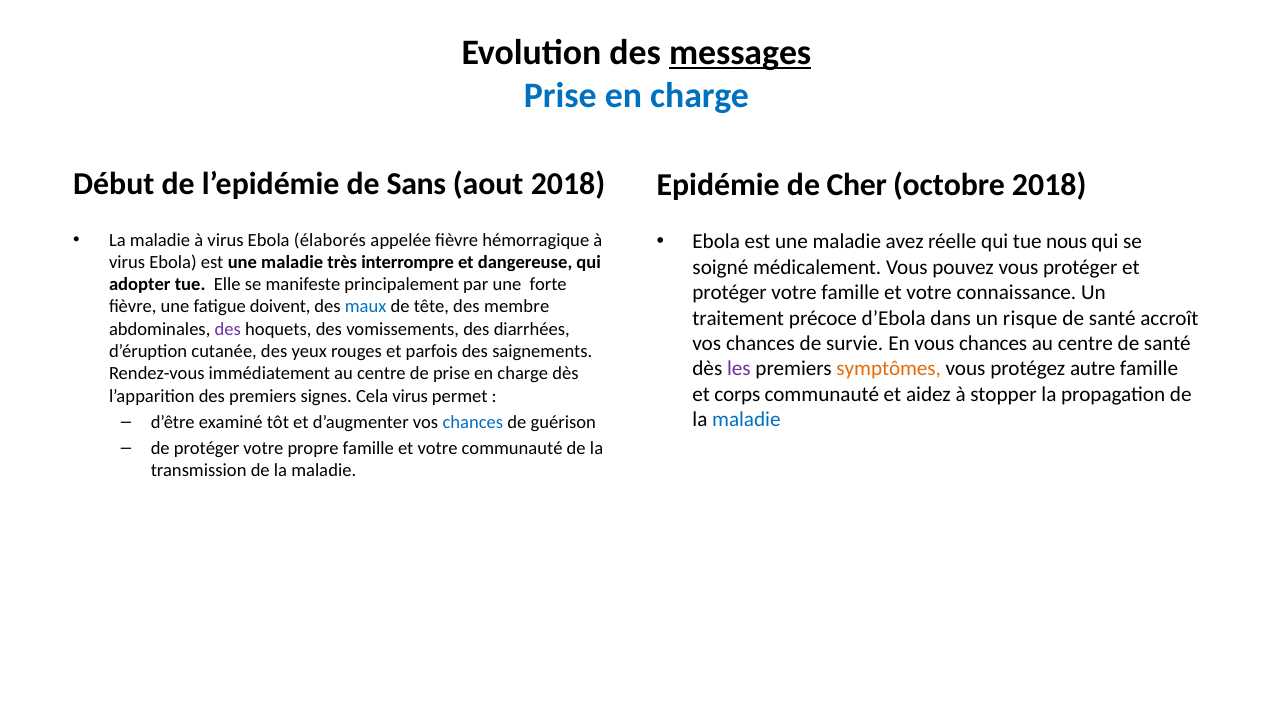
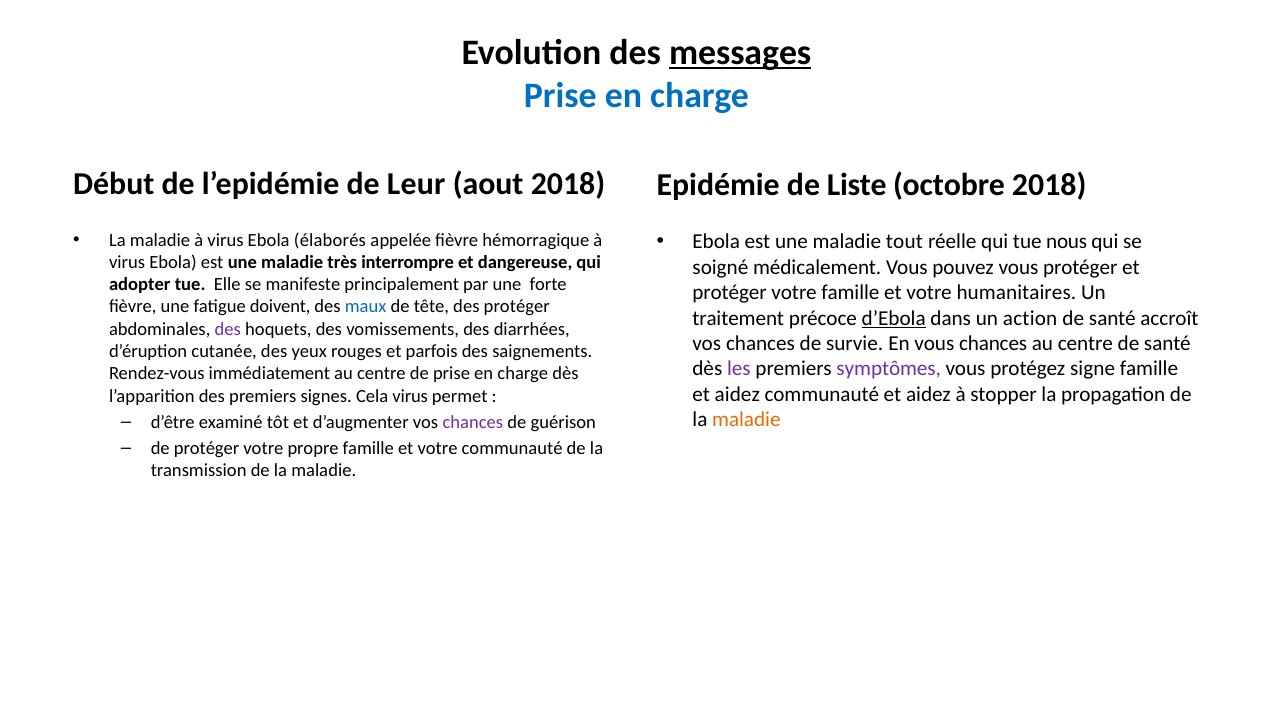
Sans: Sans -> Leur
Cher: Cher -> Liste
avez: avez -> tout
connaissance: connaissance -> humanitaires
des membre: membre -> protéger
d’Ebola underline: none -> present
risque: risque -> action
symptômes colour: orange -> purple
autre: autre -> signe
corps at (737, 394): corps -> aidez
maladie at (746, 420) colour: blue -> orange
chances at (473, 422) colour: blue -> purple
